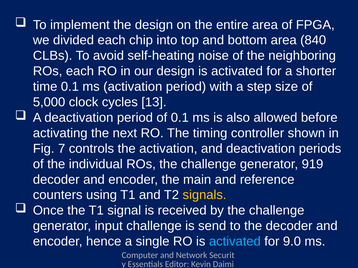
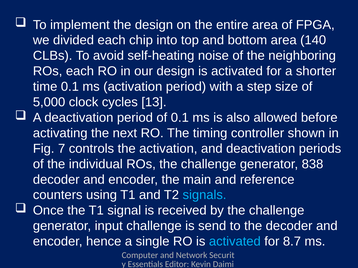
840: 840 -> 140
919: 919 -> 838
signals colour: yellow -> light blue
9.0: 9.0 -> 8.7
